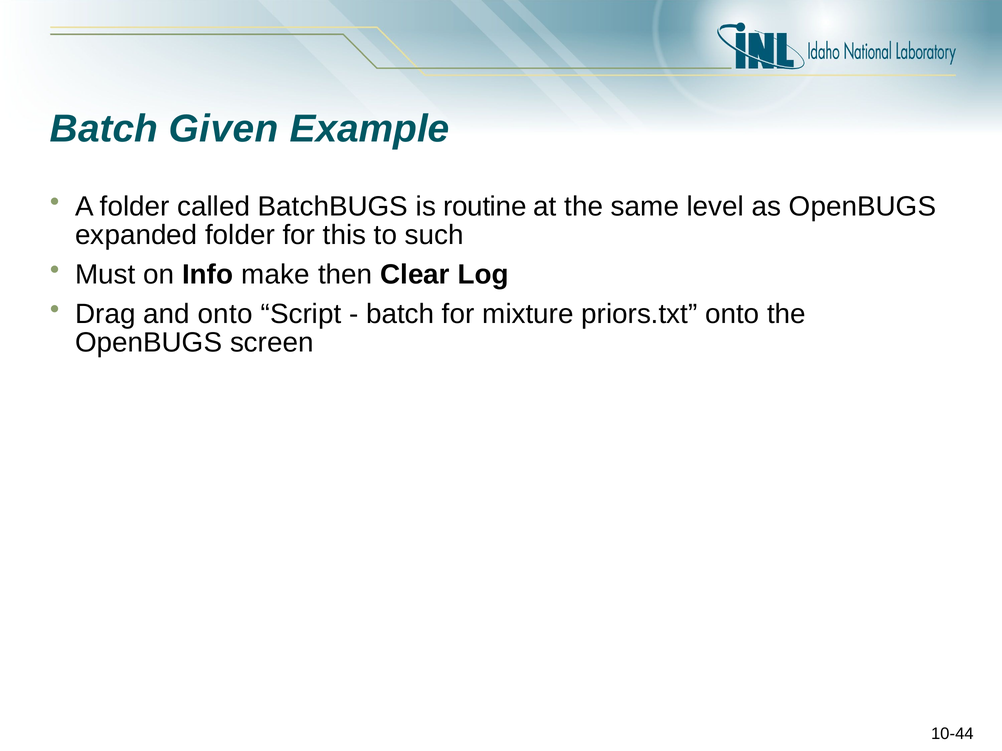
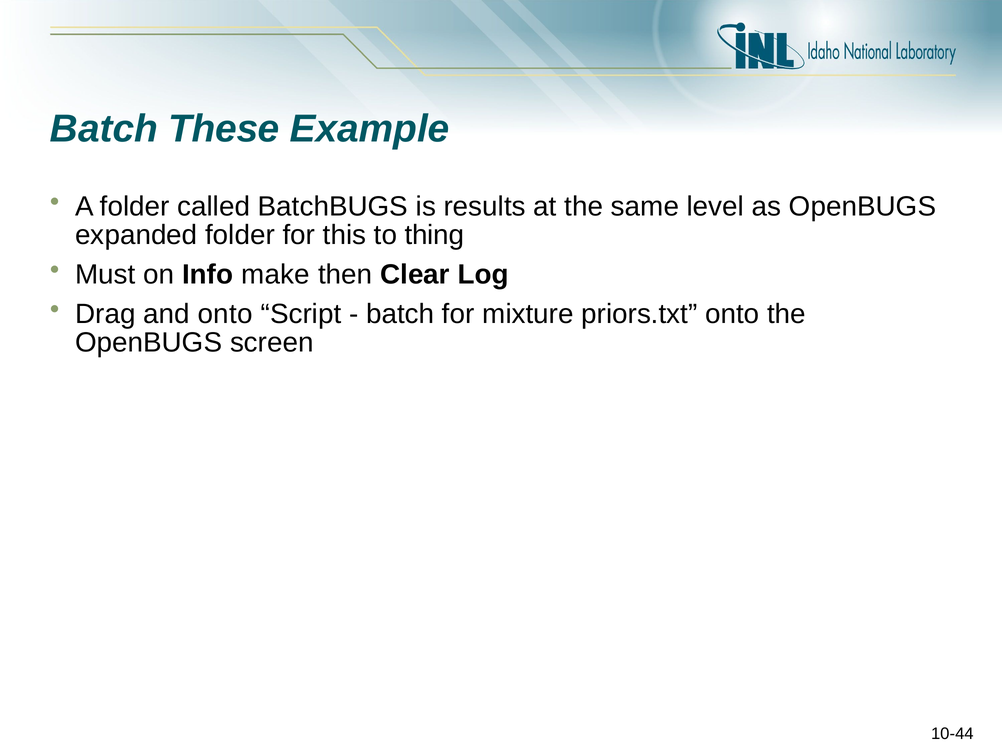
Given: Given -> These
routine: routine -> results
such: such -> thing
